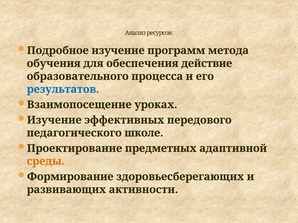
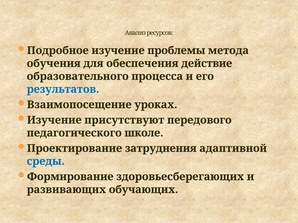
программ: программ -> проблемы
эффективных: эффективных -> присутствуют
предметных: предметных -> затруднения
среды colour: orange -> blue
активности: активности -> обучающих
